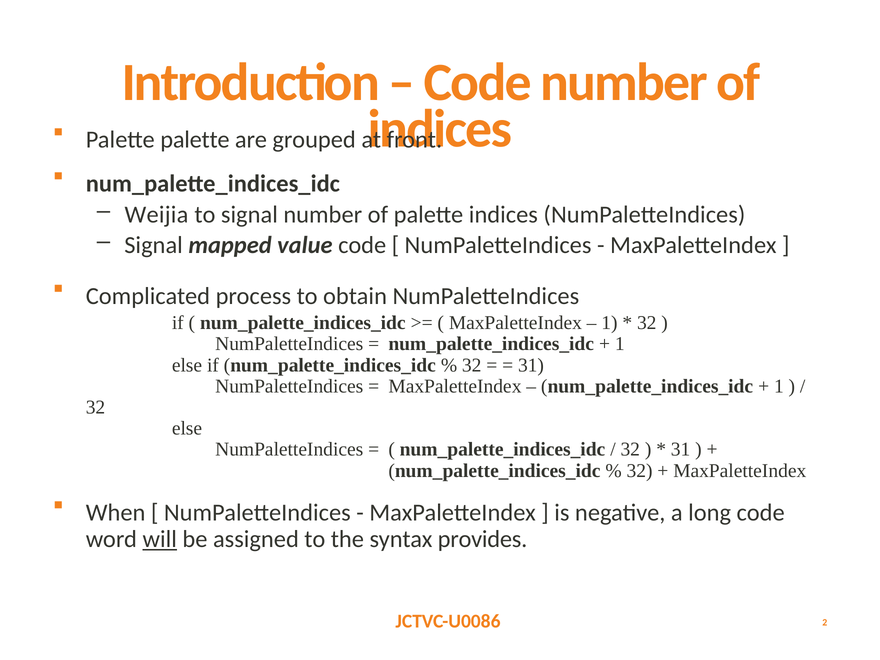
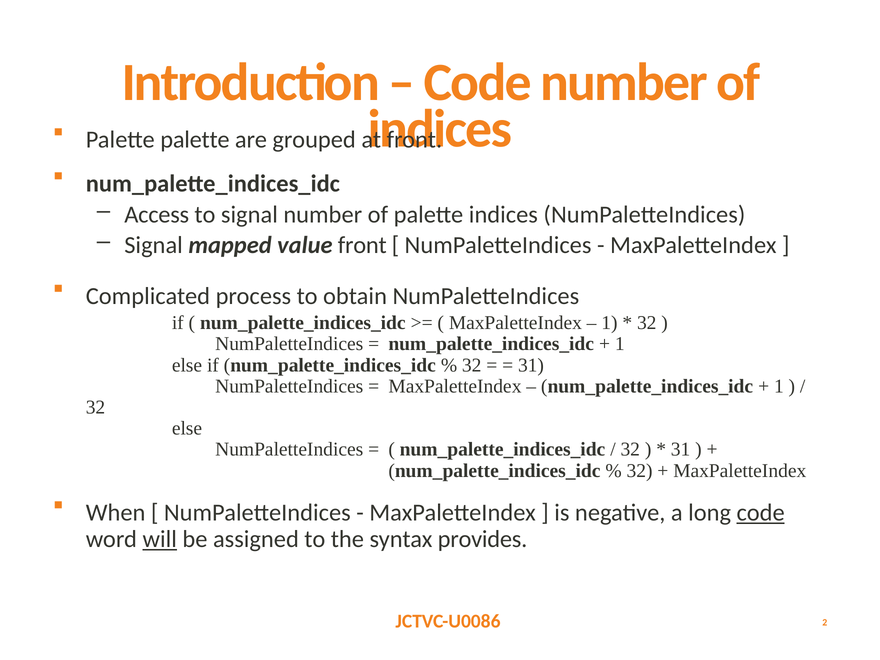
Weijia: Weijia -> Access
value code: code -> front
code at (761, 513) underline: none -> present
